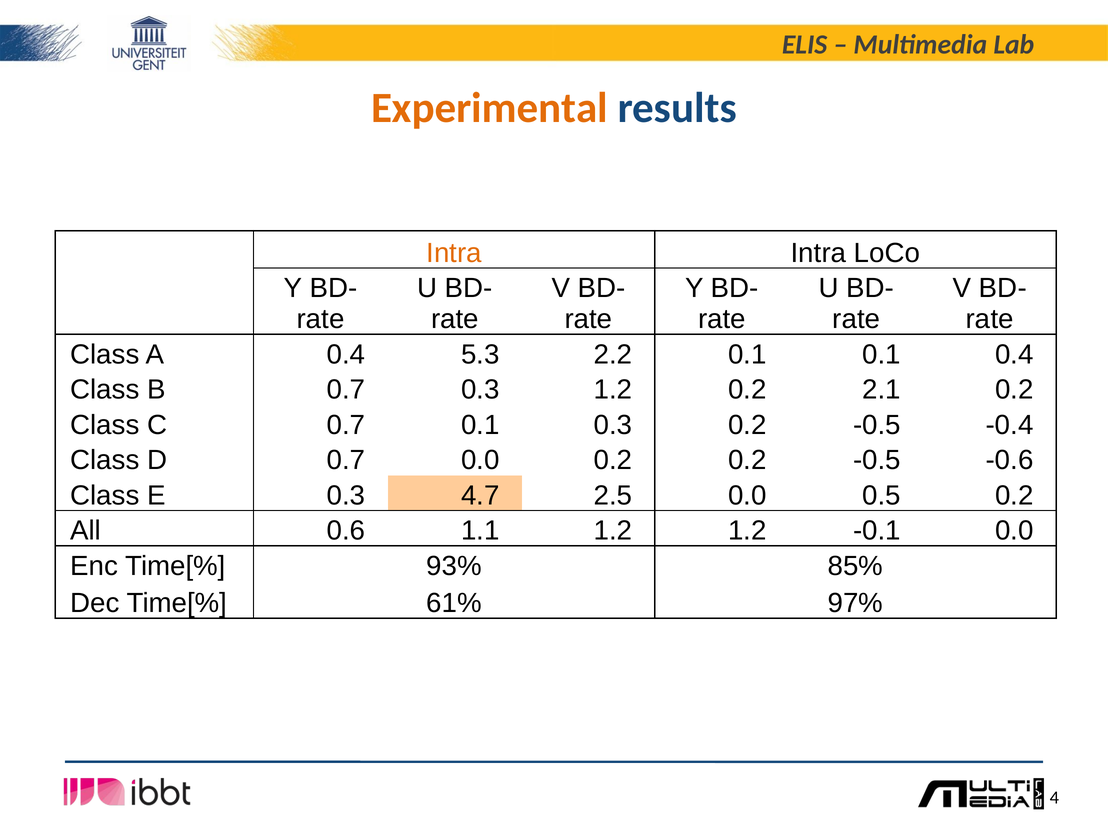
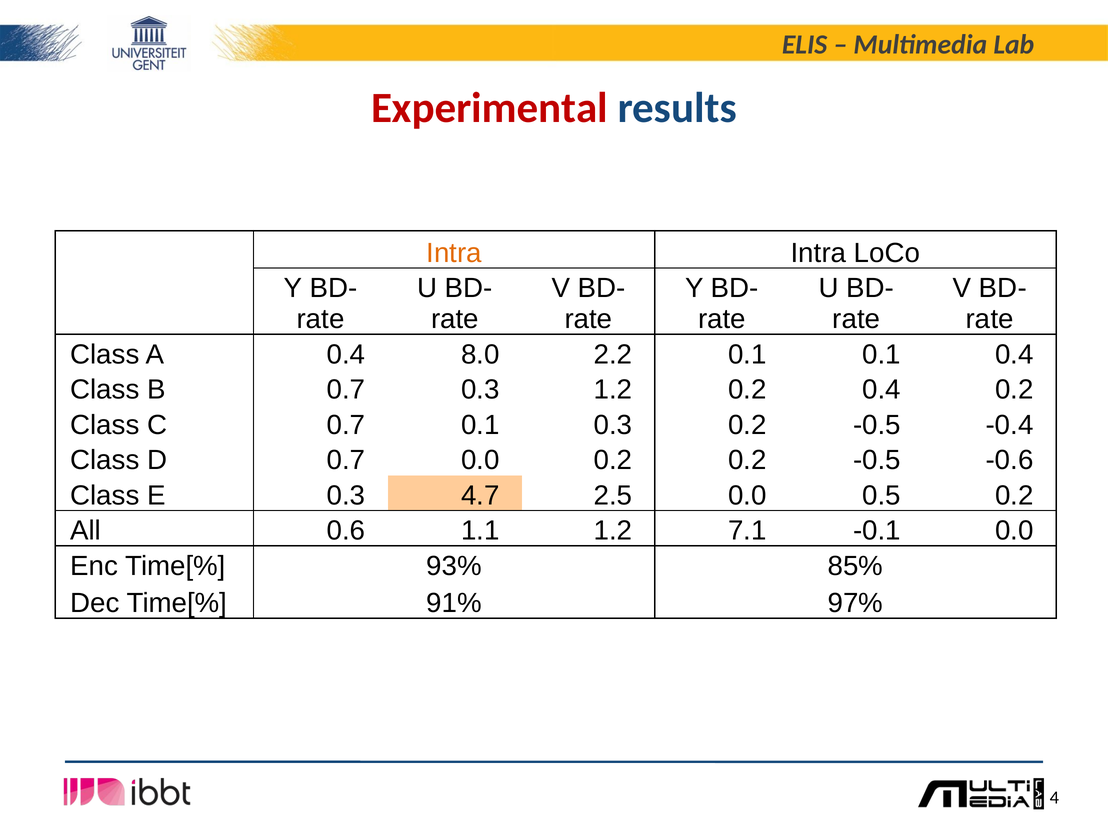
Experimental colour: orange -> red
5.3: 5.3 -> 8.0
0.2 2.1: 2.1 -> 0.4
1.2 1.2: 1.2 -> 7.1
61%: 61% -> 91%
